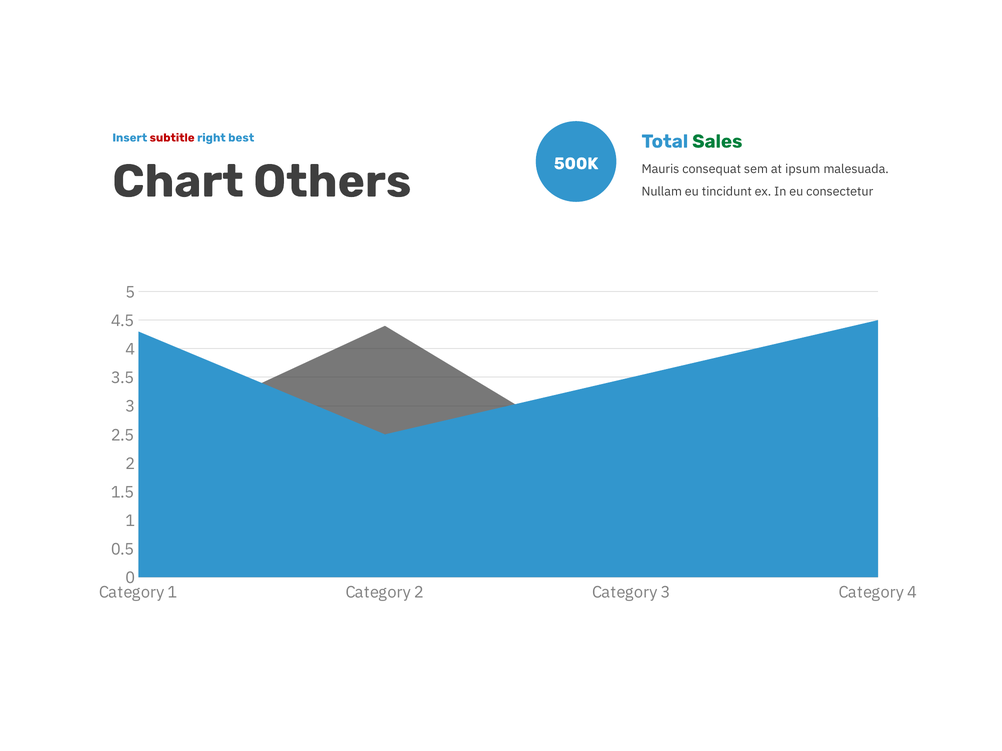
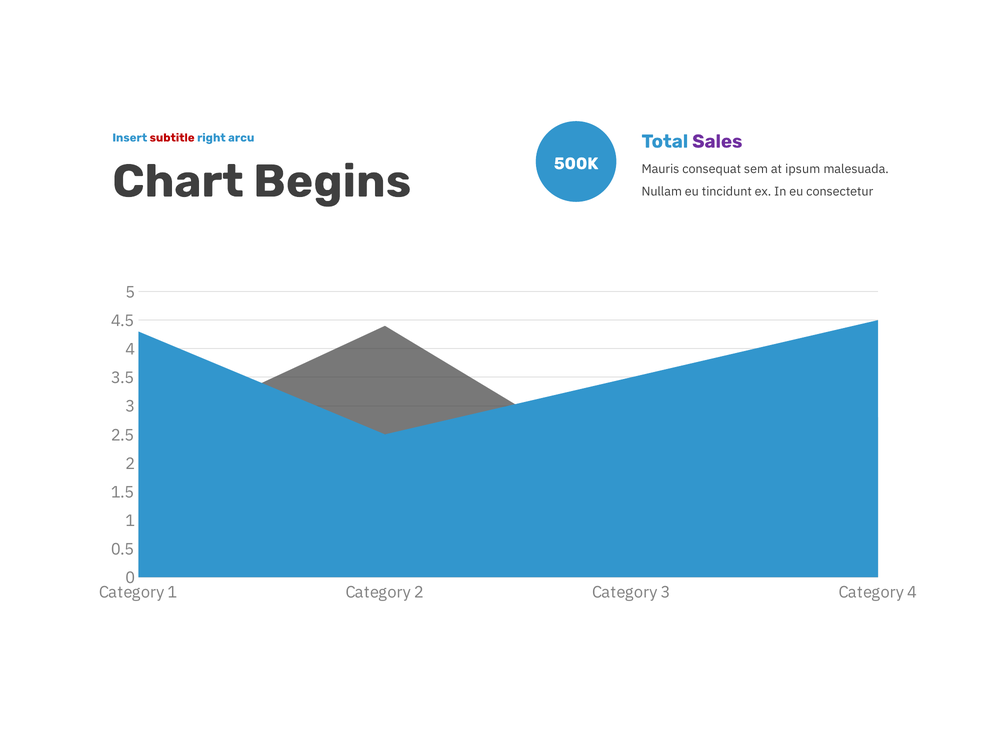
best: best -> arcu
Sales colour: green -> purple
Others: Others -> Begins
